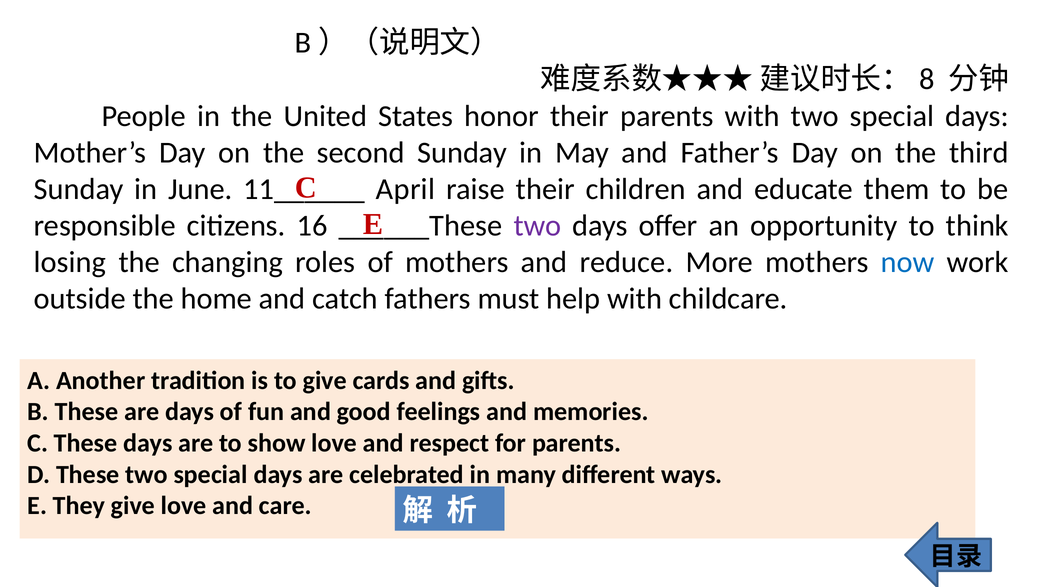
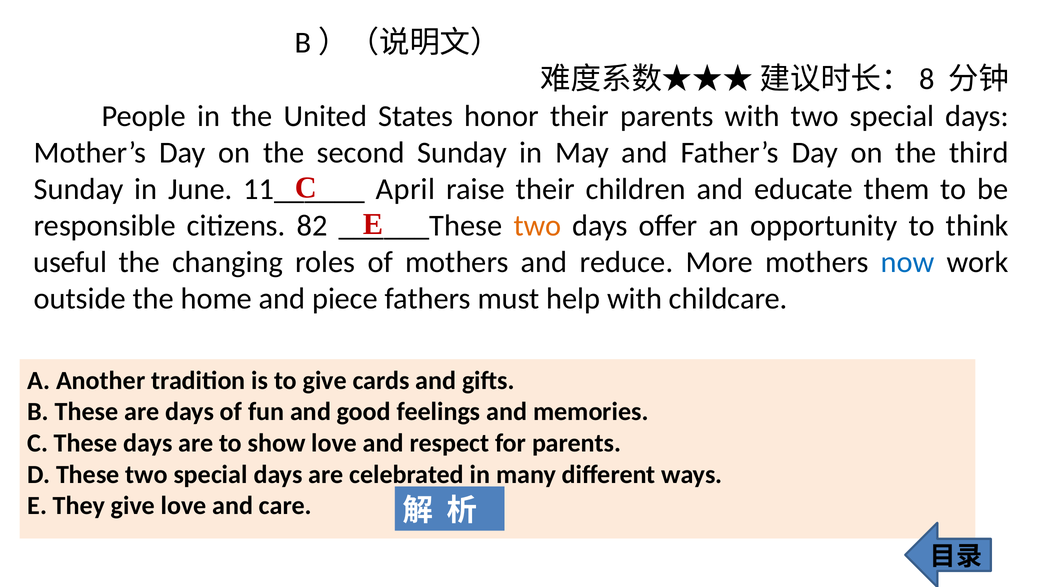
16: 16 -> 82
two at (537, 225) colour: purple -> orange
losing: losing -> useful
catch: catch -> piece
